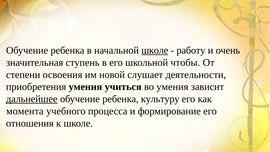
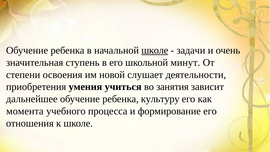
работу: работу -> задачи
чтобы: чтобы -> минут
во умения: умения -> занятия
дальнейшее underline: present -> none
